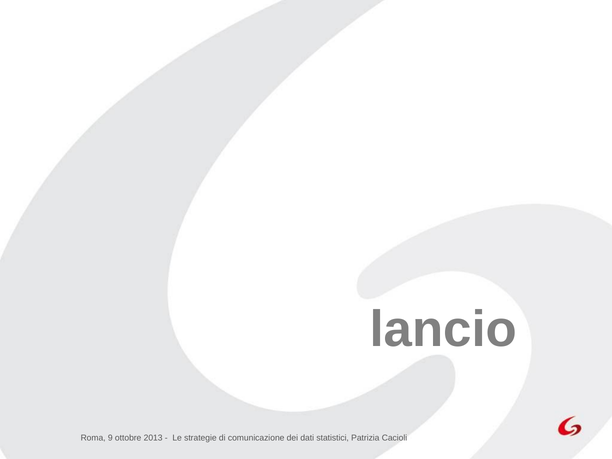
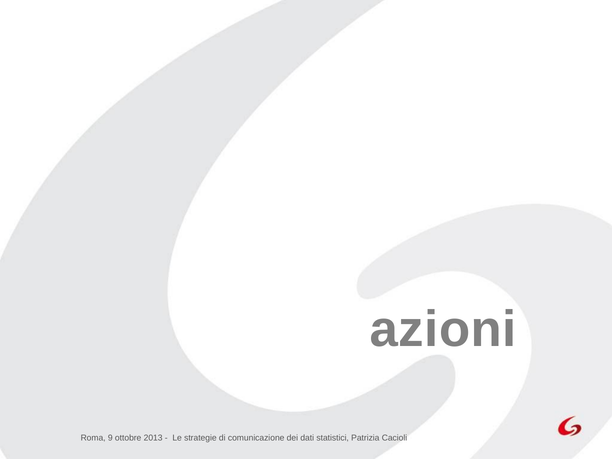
lancio: lancio -> azioni
